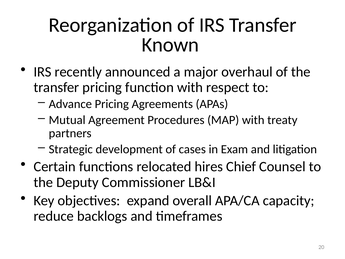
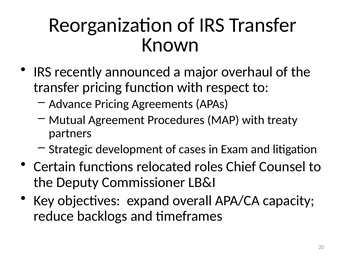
hires: hires -> roles
